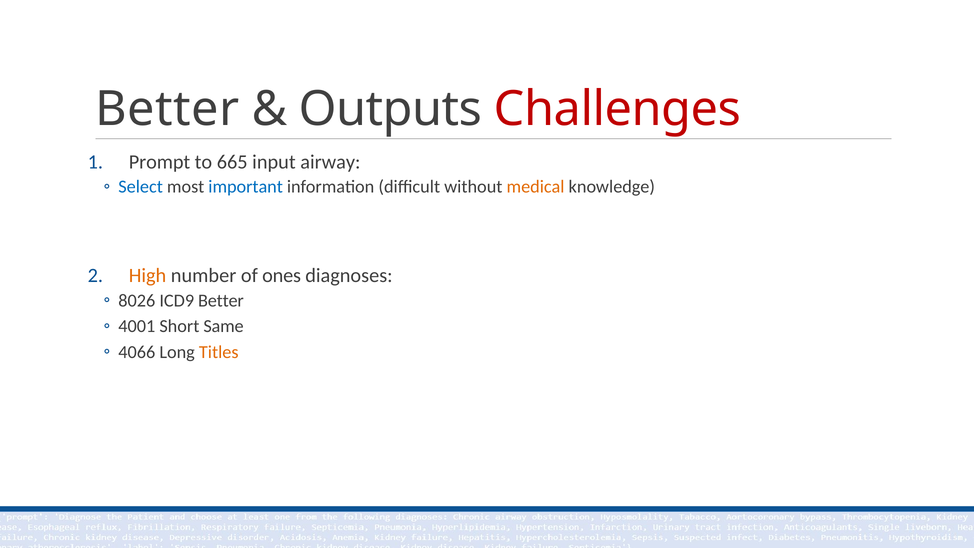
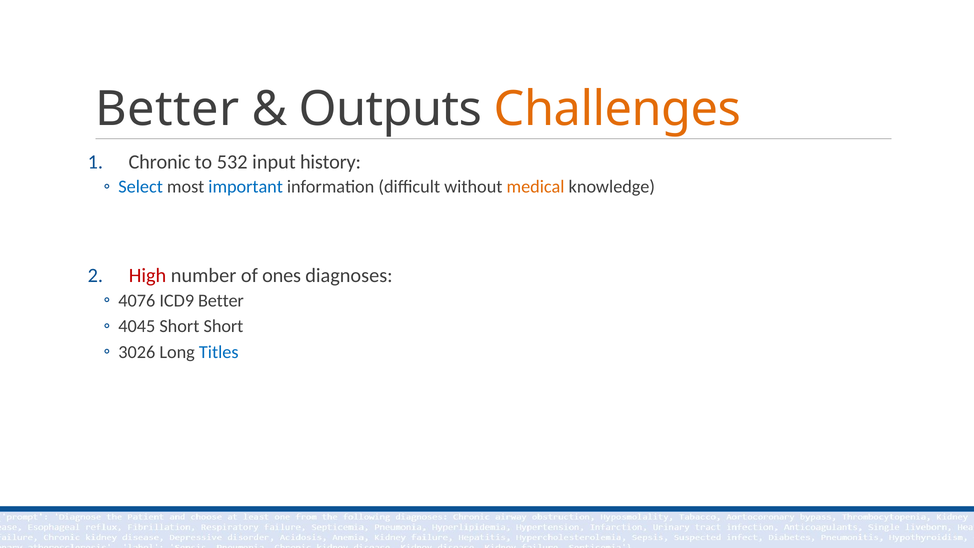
Challenges colour: red -> orange
Prompt: Prompt -> Chronic
665: 665 -> 532
airway: airway -> history
High colour: orange -> red
8026: 8026 -> 4076
4001: 4001 -> 4045
Short Same: Same -> Short
4066: 4066 -> 3026
Titles colour: orange -> blue
